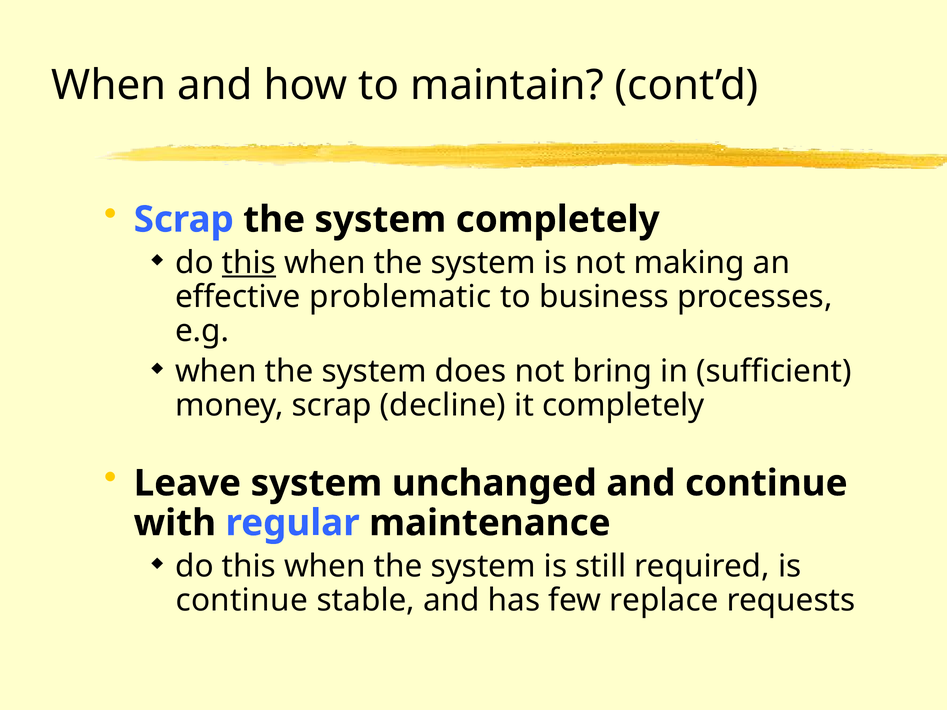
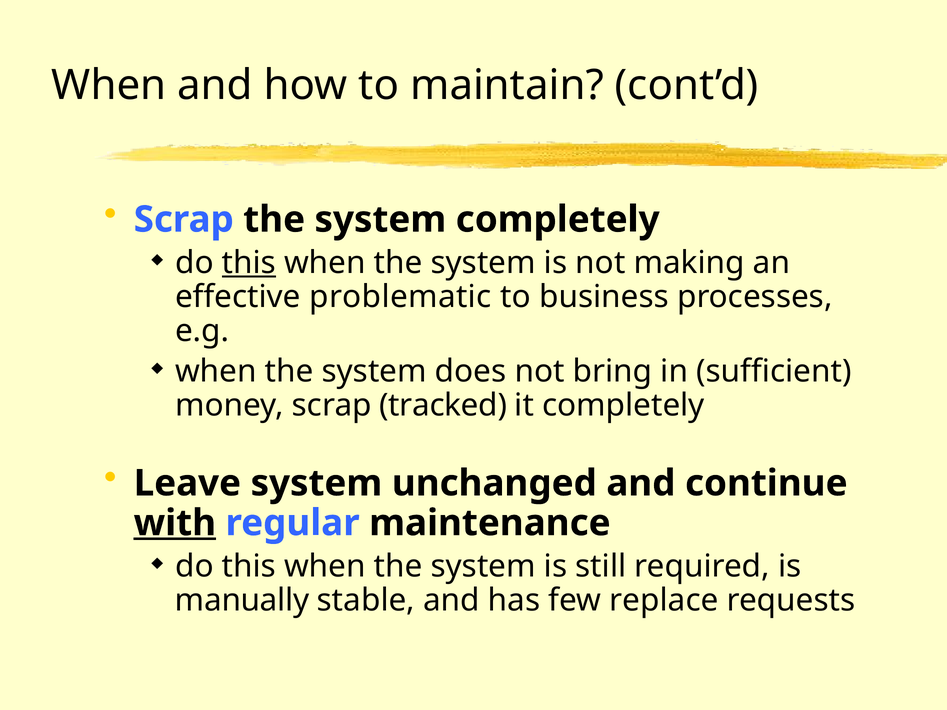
decline: decline -> tracked
with underline: none -> present
continue at (242, 601): continue -> manually
